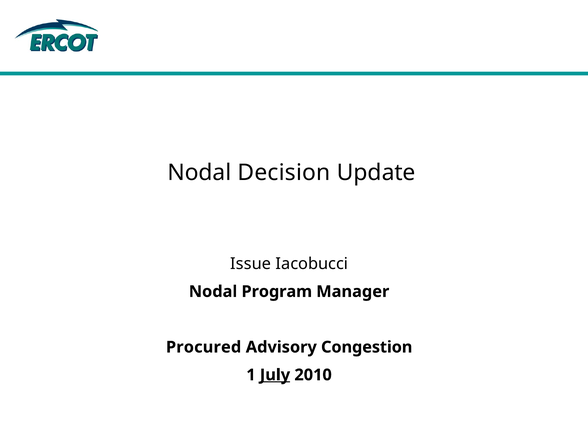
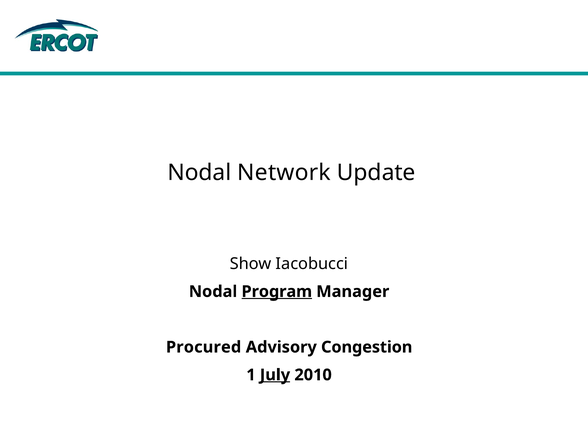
Decision: Decision -> Network
Issue: Issue -> Show
Program underline: none -> present
